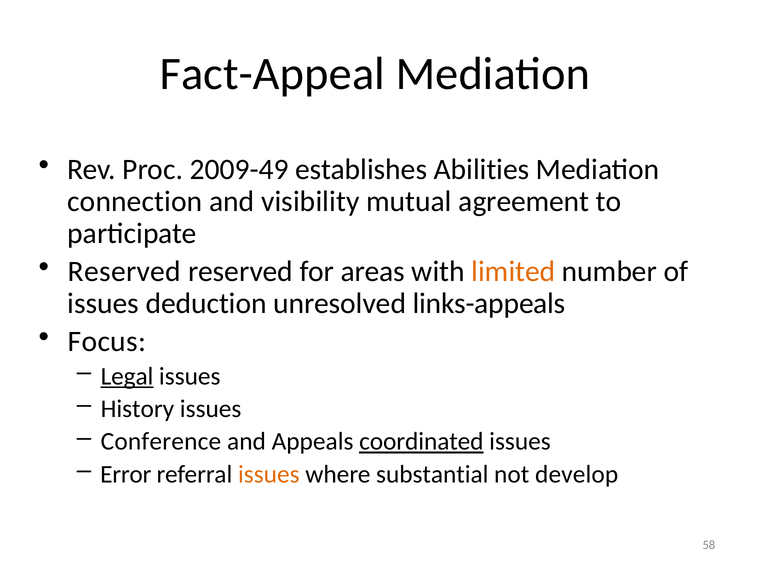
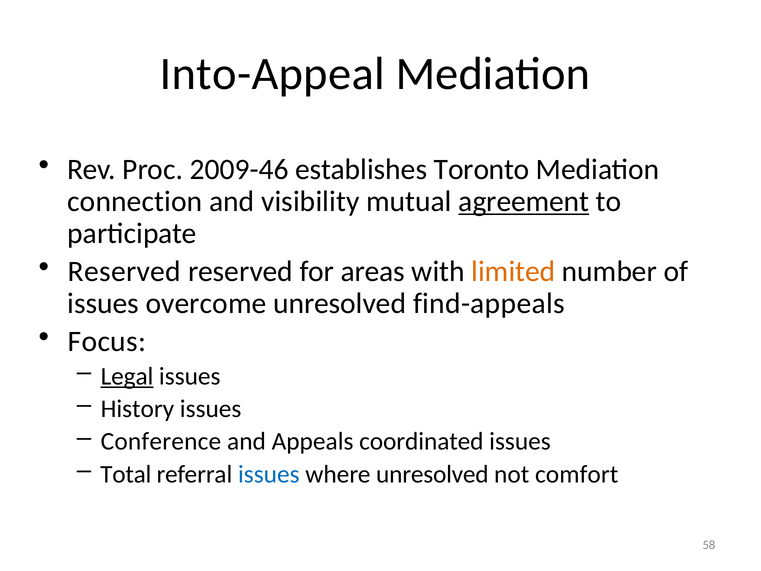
Fact-Appeal: Fact-Appeal -> Into-Appeal
2009-49: 2009-49 -> 2009-46
Abilities: Abilities -> Toronto
agreement underline: none -> present
deduction: deduction -> overcome
links-appeals: links-appeals -> find-appeals
coordinated underline: present -> none
Error: Error -> Total
issues at (269, 474) colour: orange -> blue
where substantial: substantial -> unresolved
develop: develop -> comfort
